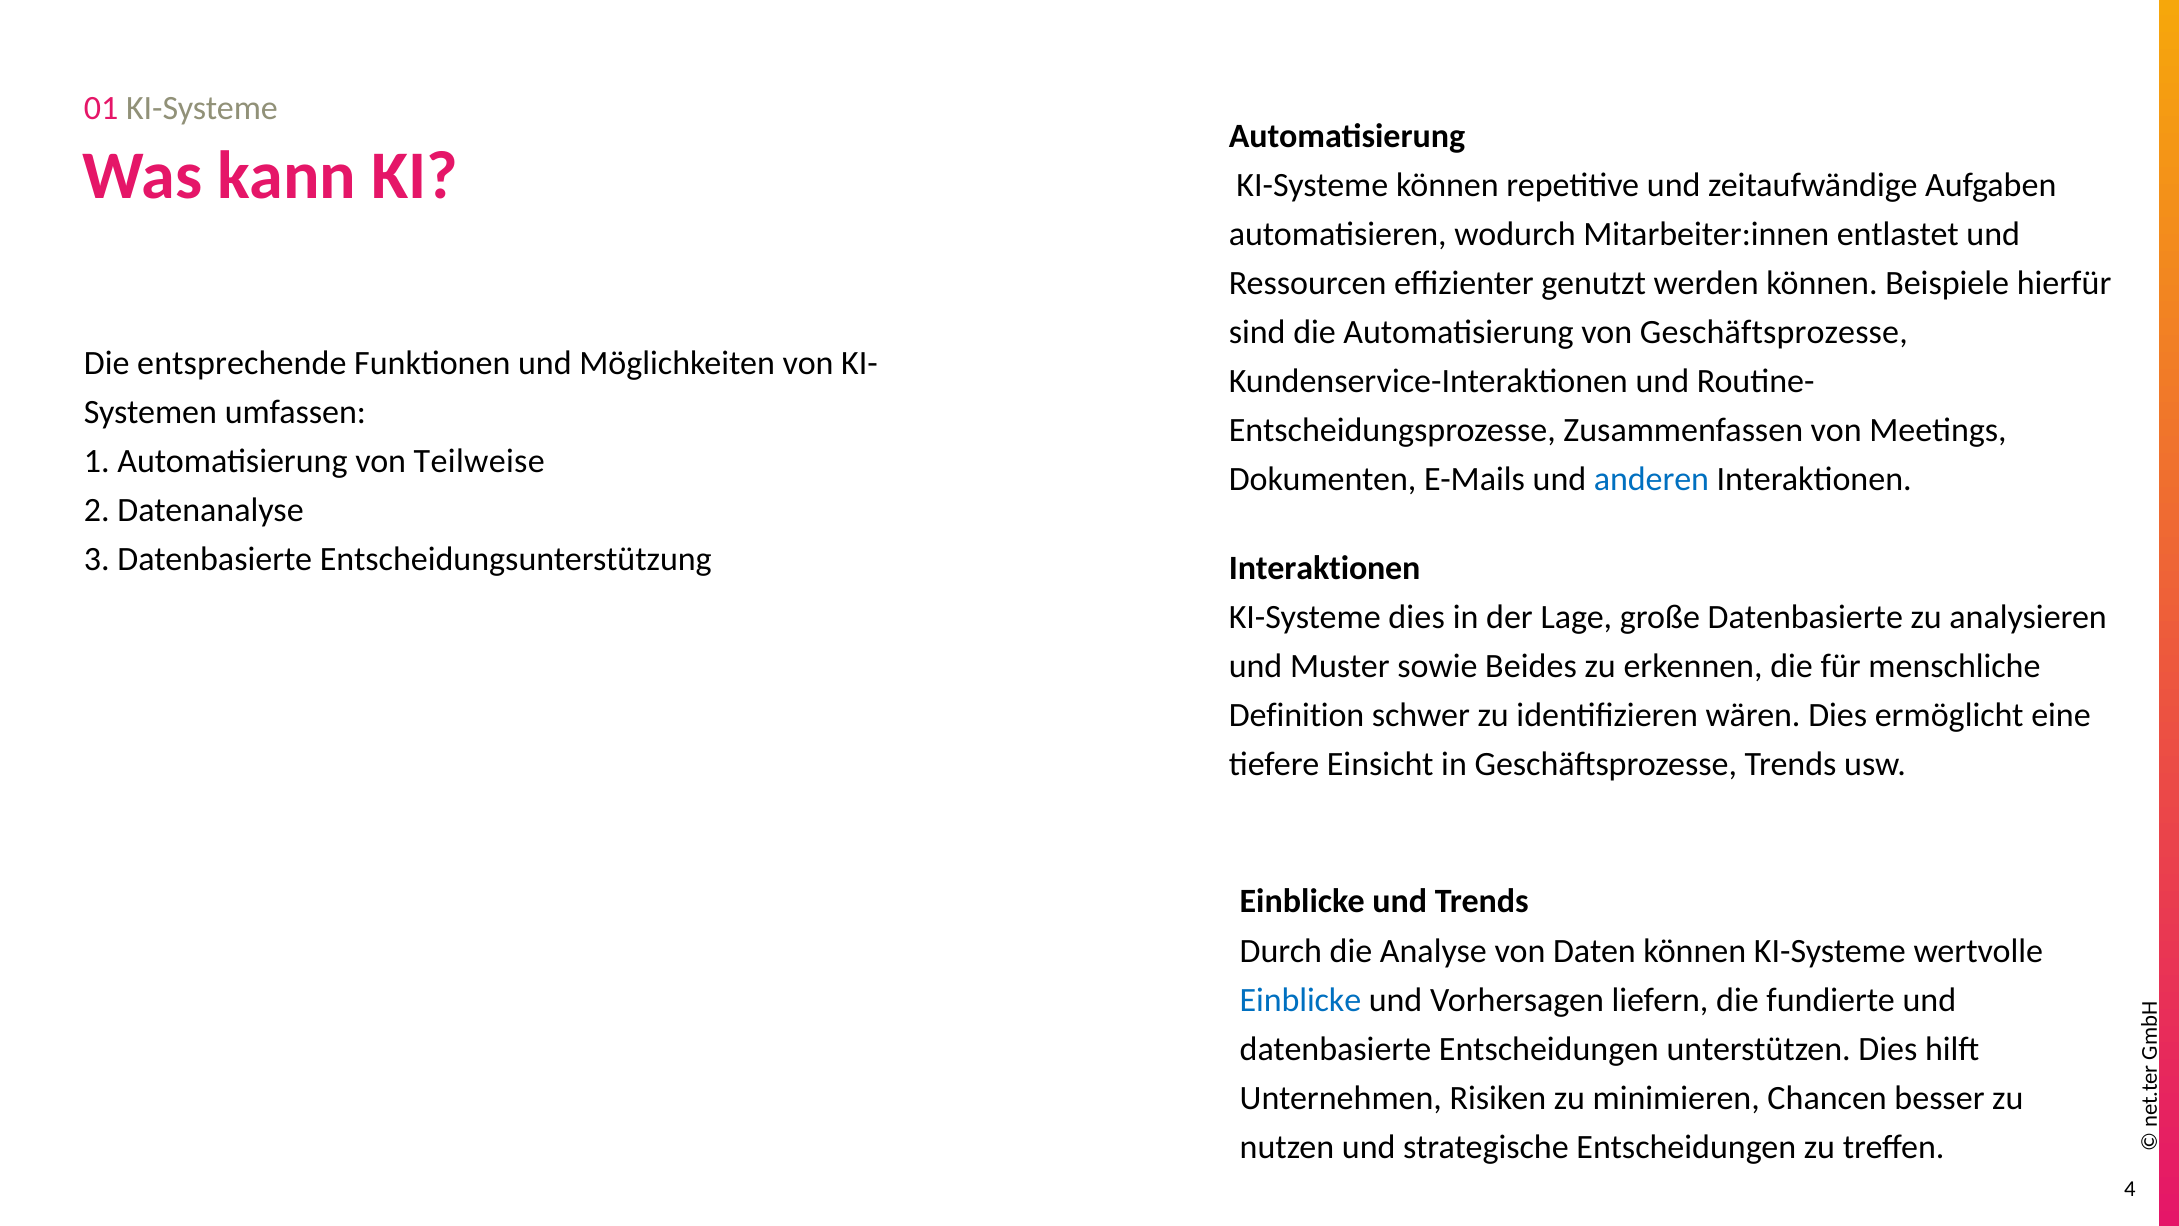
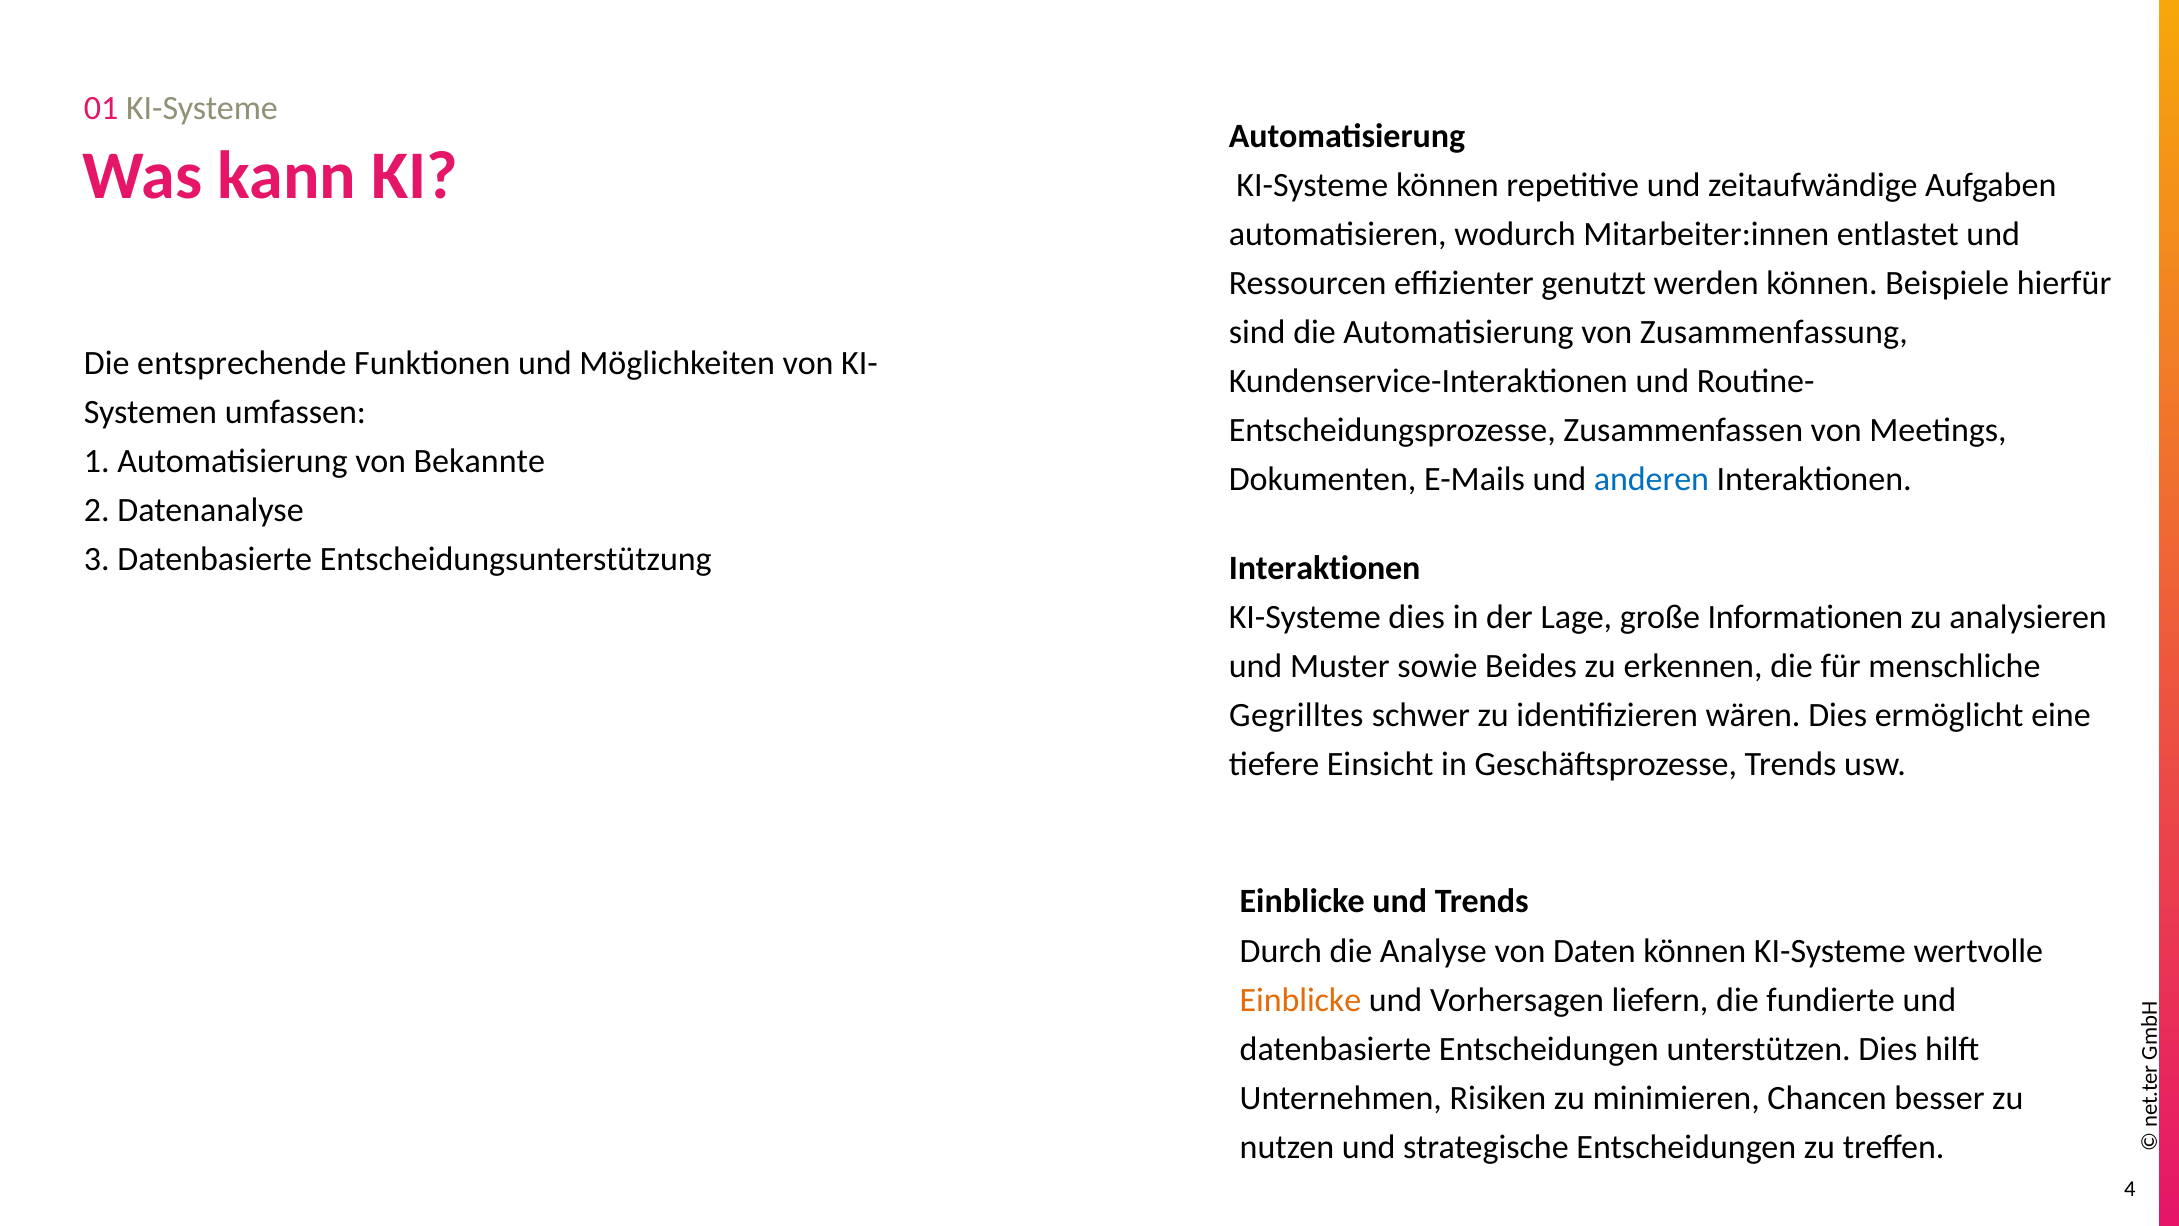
von Geschäftsprozesse: Geschäftsprozesse -> Zusammenfassung
Teilweise: Teilweise -> Bekannte
große Datenbasierte: Datenbasierte -> Informationen
Definition: Definition -> Gegrilltes
Einblicke at (1300, 1000) colour: blue -> orange
